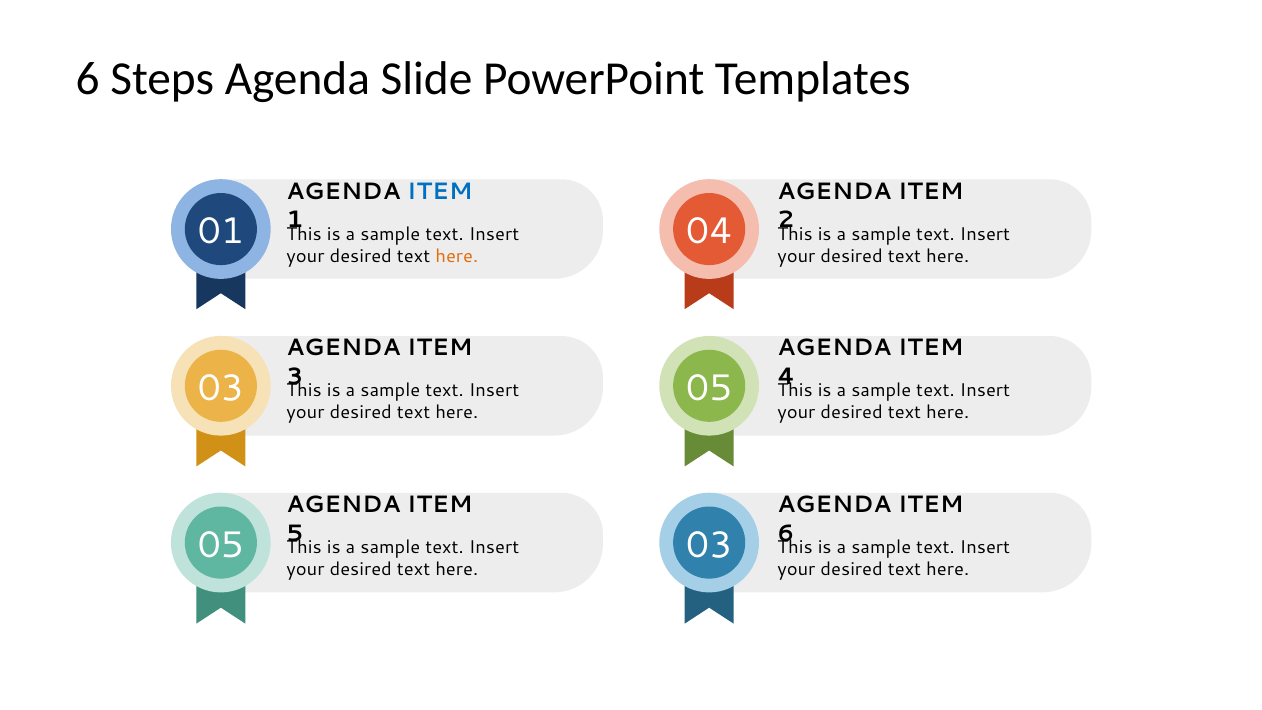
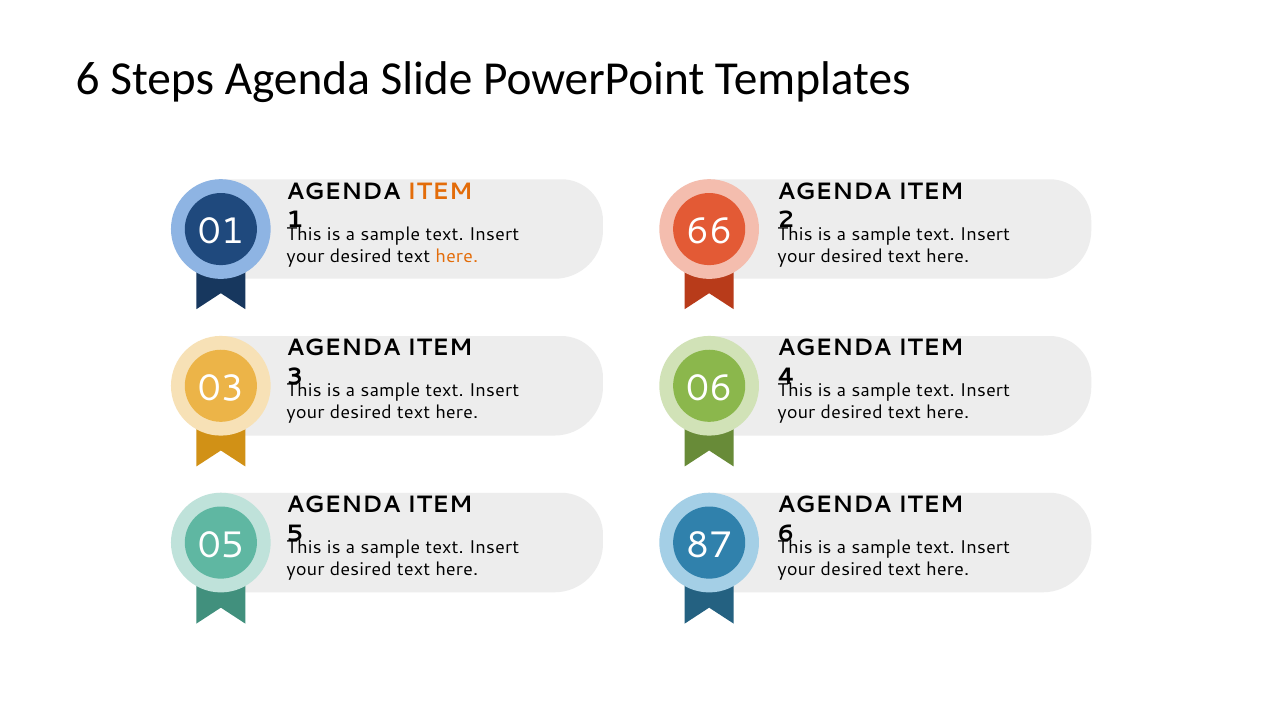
ITEM at (440, 191) colour: blue -> orange
04: 04 -> 66
03 05: 05 -> 06
05 03: 03 -> 87
